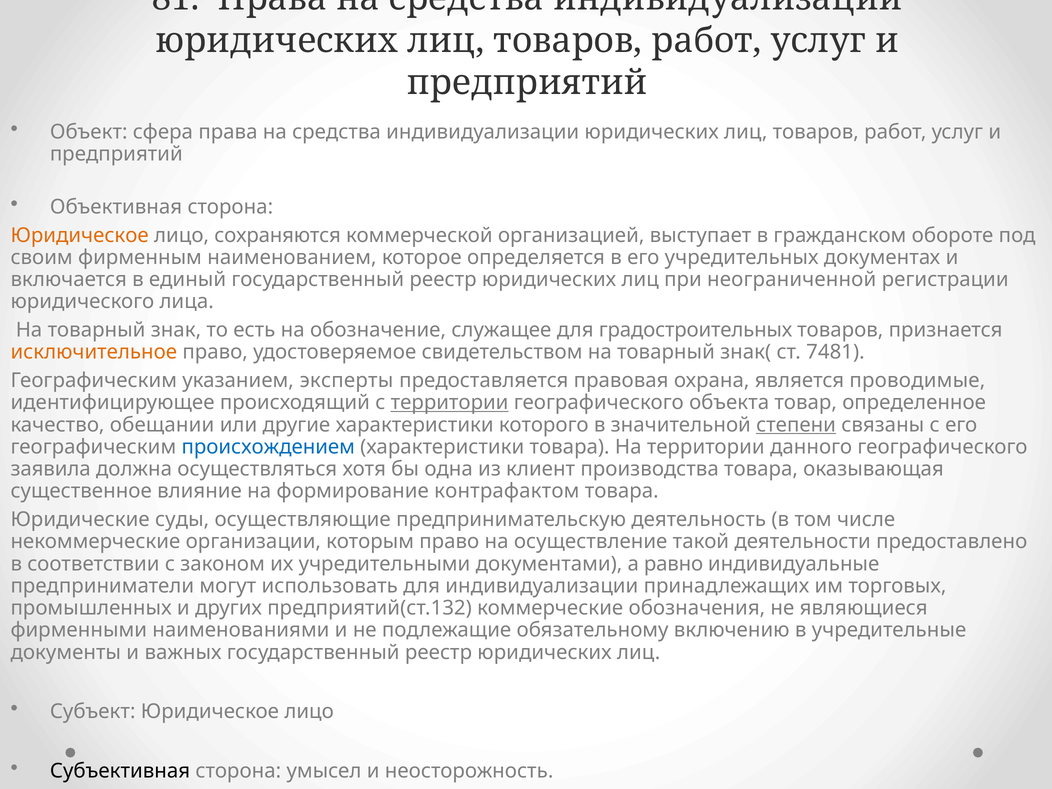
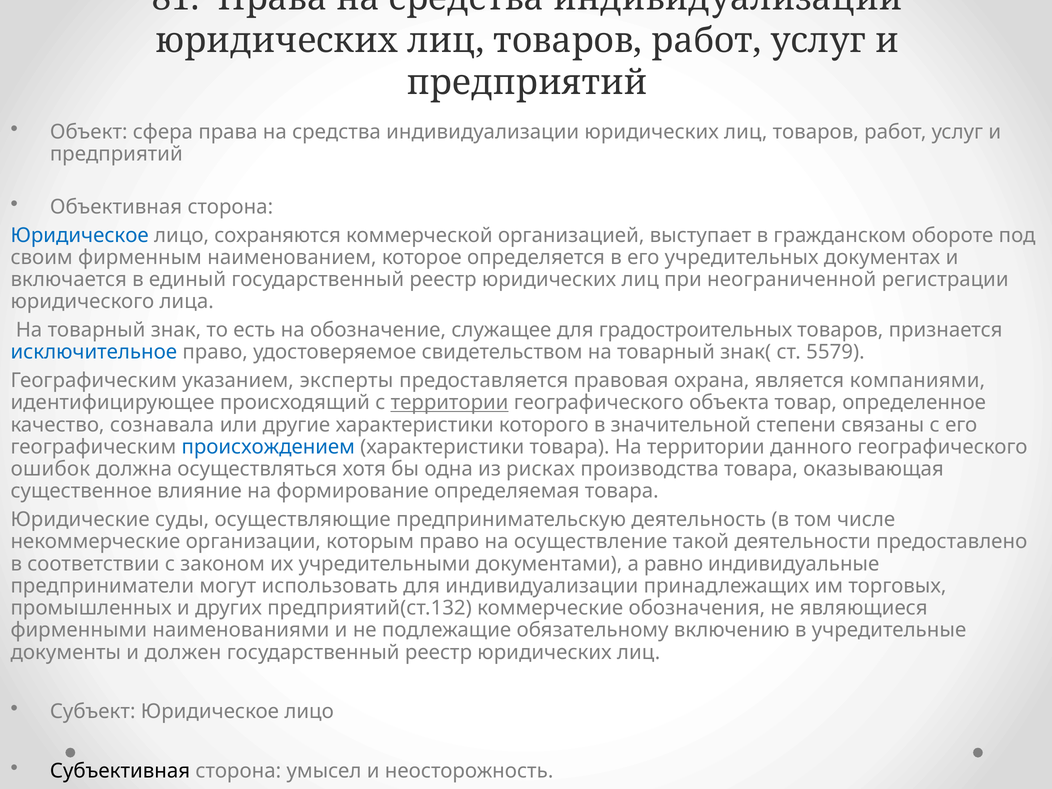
Юридическое at (80, 235) colour: orange -> blue
исключительное colour: orange -> blue
7481: 7481 -> 5579
проводимые: проводимые -> компаниями
обещании: обещании -> сознавала
степени underline: present -> none
заявила: заявила -> ошибок
клиент: клиент -> рисках
контрафактом: контрафактом -> определяемая
важных: важных -> должен
